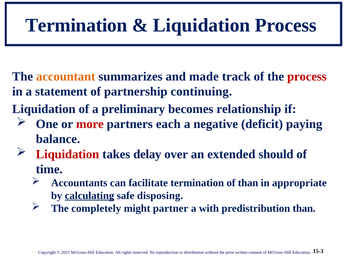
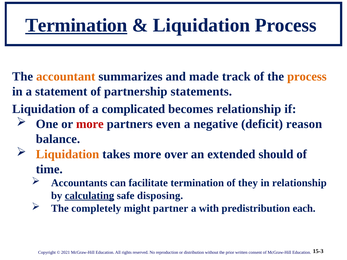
Termination at (76, 25) underline: none -> present
process at (307, 77) colour: red -> orange
continuing: continuing -> statements
preliminary: preliminary -> complicated
each: each -> even
paying: paying -> reason
Liquidation at (68, 154) colour: red -> orange
takes delay: delay -> more
of than: than -> they
in appropriate: appropriate -> relationship
predistribution than: than -> each
